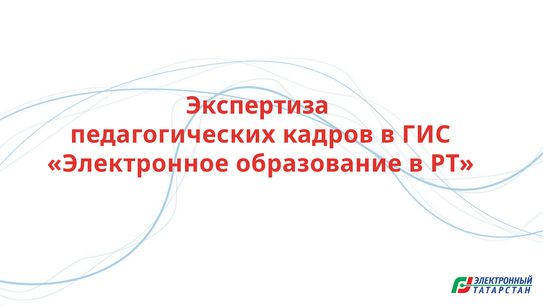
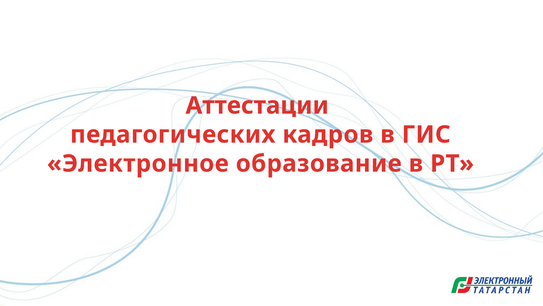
Экспертиза: Экспертиза -> Аттестации
